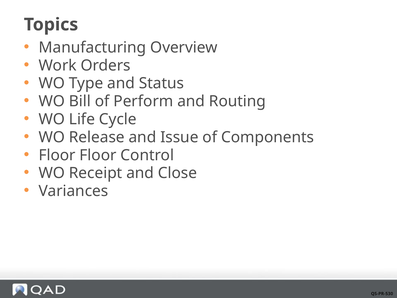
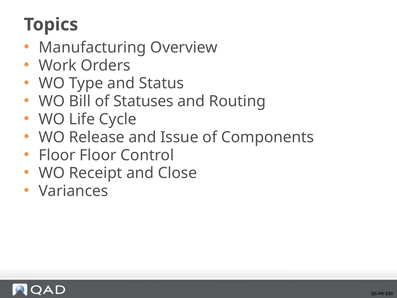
Perform: Perform -> Statuses
